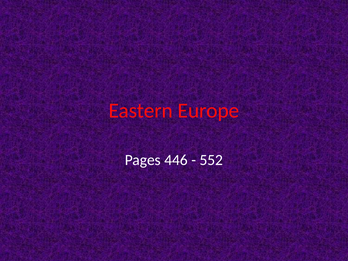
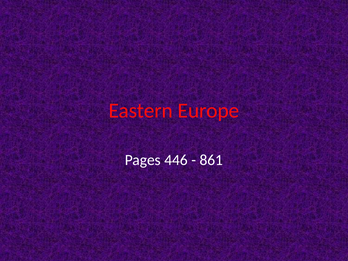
552: 552 -> 861
